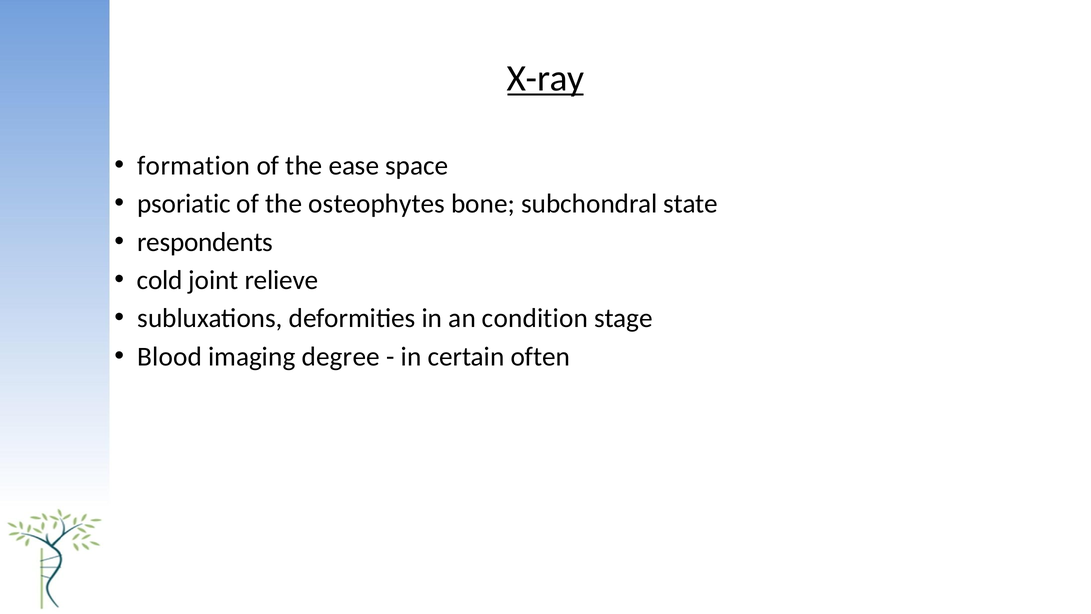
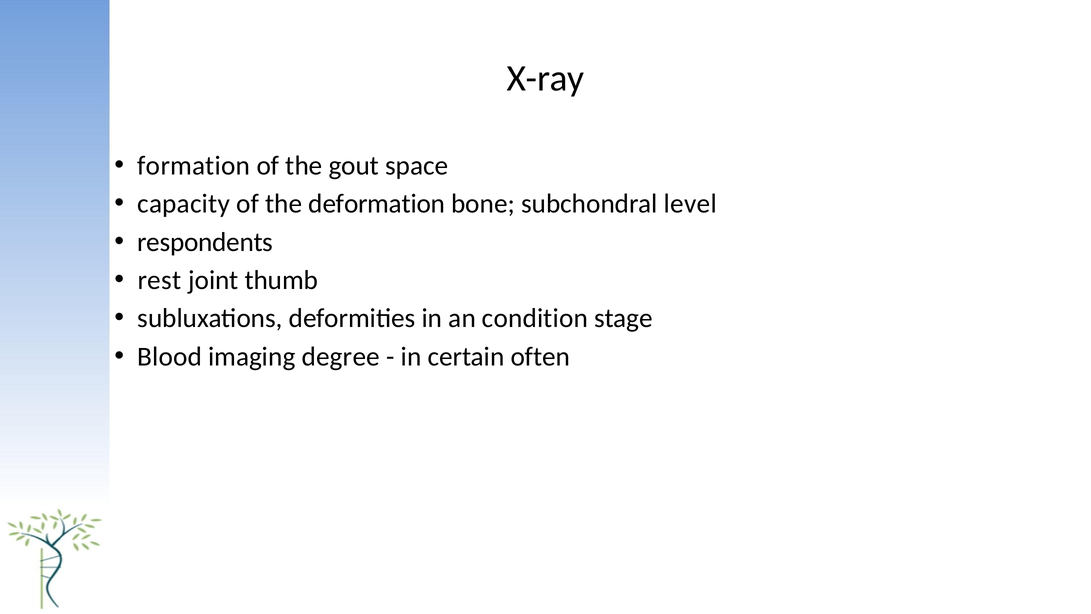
X-ray underline: present -> none
ease: ease -> gout
psoriatic: psoriatic -> capacity
osteophytes: osteophytes -> deformation
state: state -> level
cold: cold -> rest
relieve: relieve -> thumb
